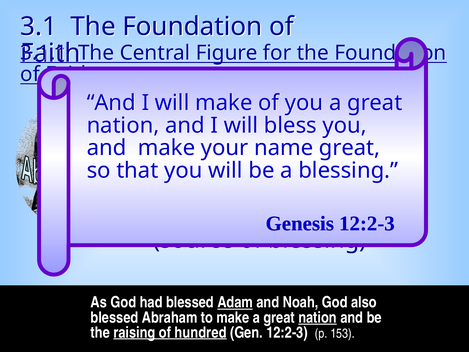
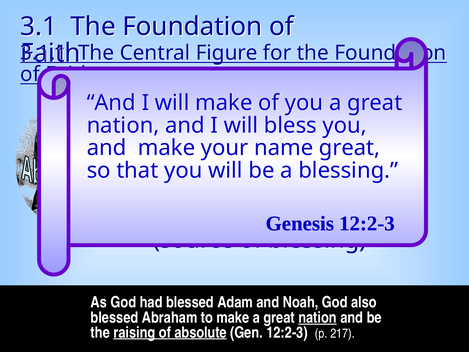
Adam at (235, 302) underline: present -> none
hundred: hundred -> absolute
153: 153 -> 217
